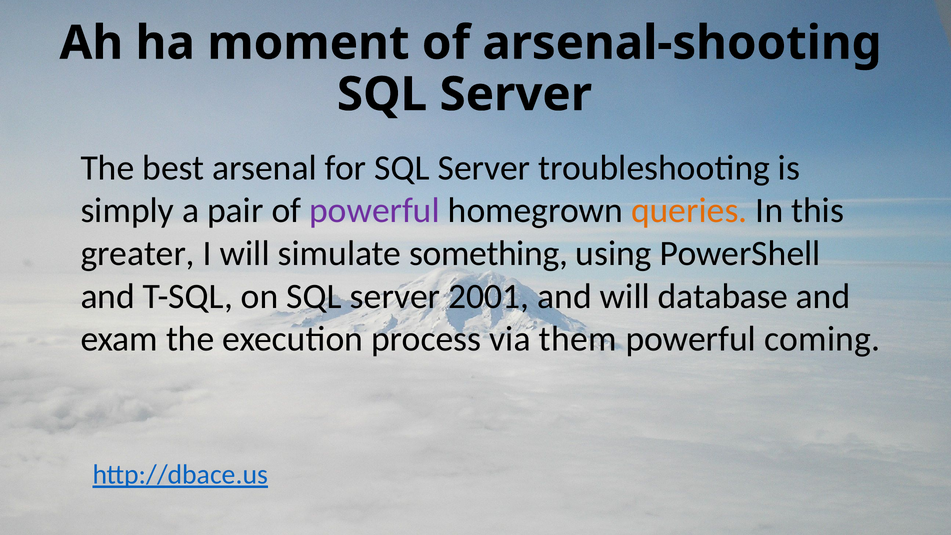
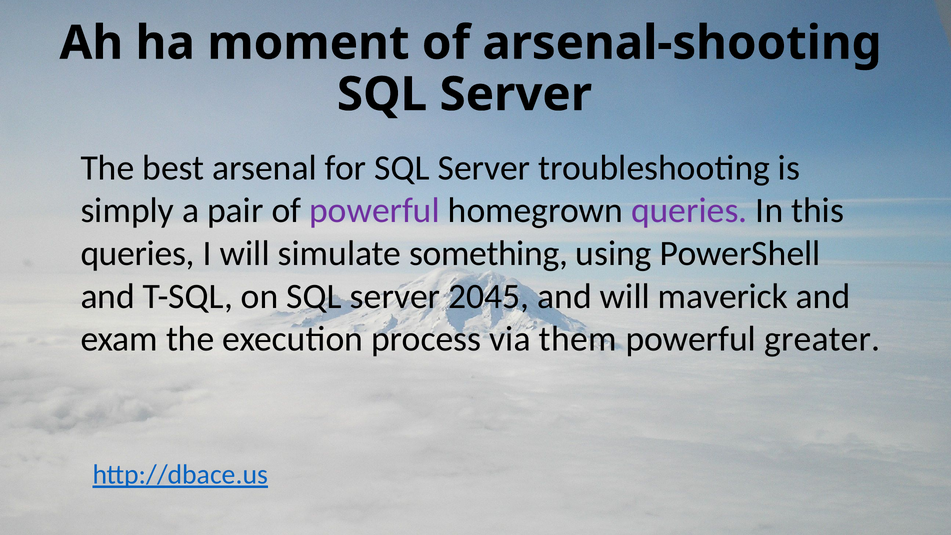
queries at (689, 211) colour: orange -> purple
greater at (138, 253): greater -> queries
2001: 2001 -> 2045
database: database -> maverick
coming: coming -> greater
